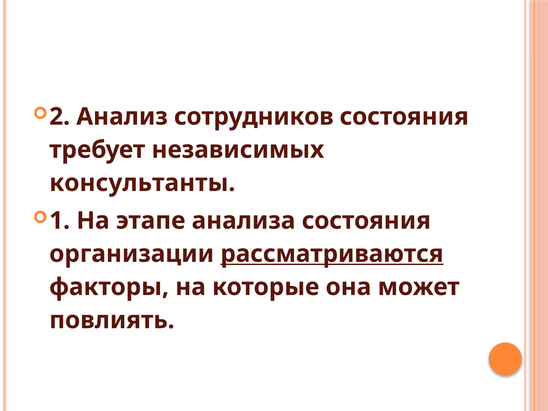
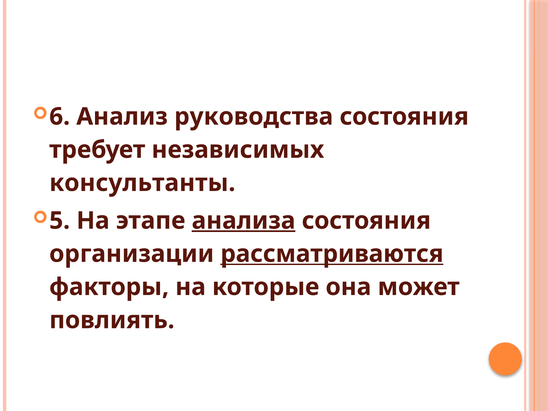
2: 2 -> 6
сотрудников: сотрудников -> руководства
1: 1 -> 5
анализа underline: none -> present
